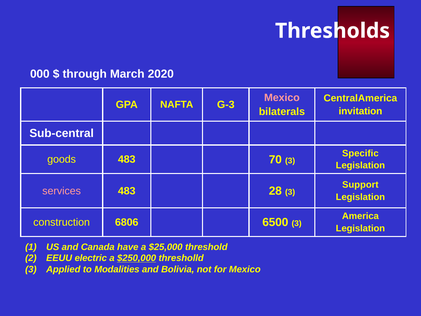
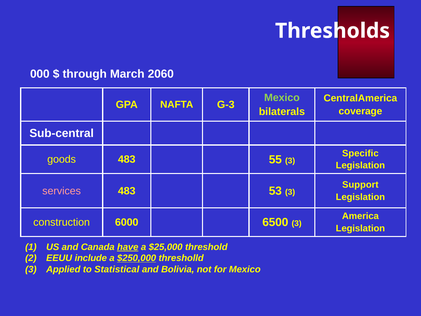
2020: 2020 -> 2060
Mexico at (282, 98) colour: pink -> light green
invitation: invitation -> coverage
70: 70 -> 55
28: 28 -> 53
6806: 6806 -> 6000
have underline: none -> present
electric: electric -> include
Modalities: Modalities -> Statistical
